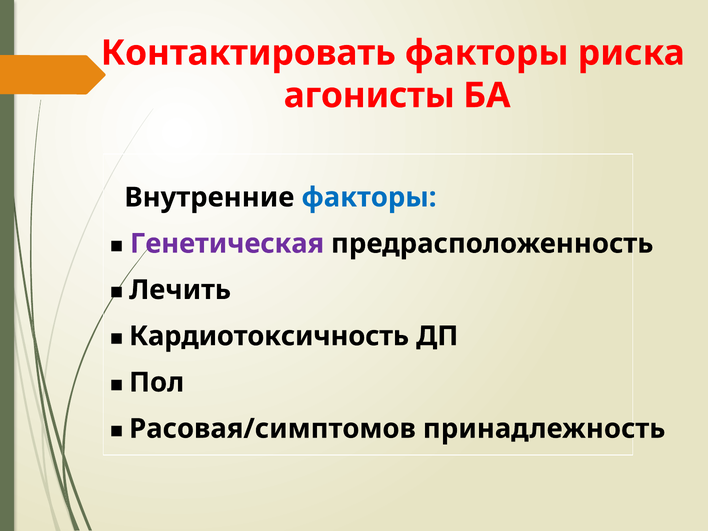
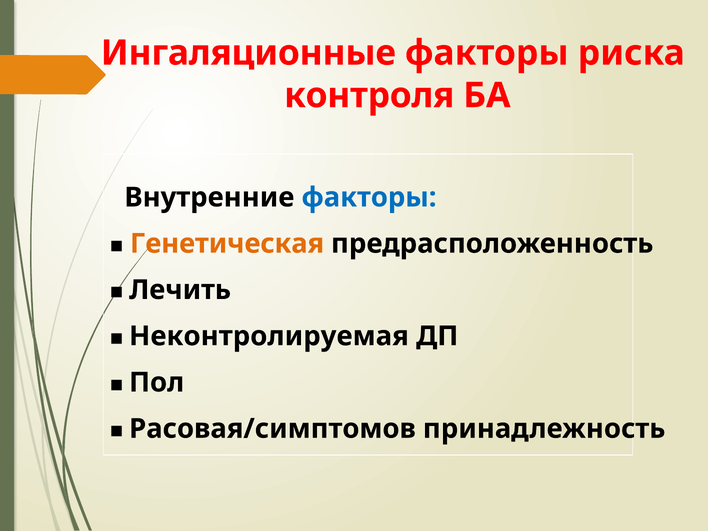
Контактировать: Контактировать -> Ингаляционные
агонисты: агонисты -> контроля
Генетическая colour: purple -> orange
Кардиотоксичность: Кардиотоксичность -> Неконтролируемая
